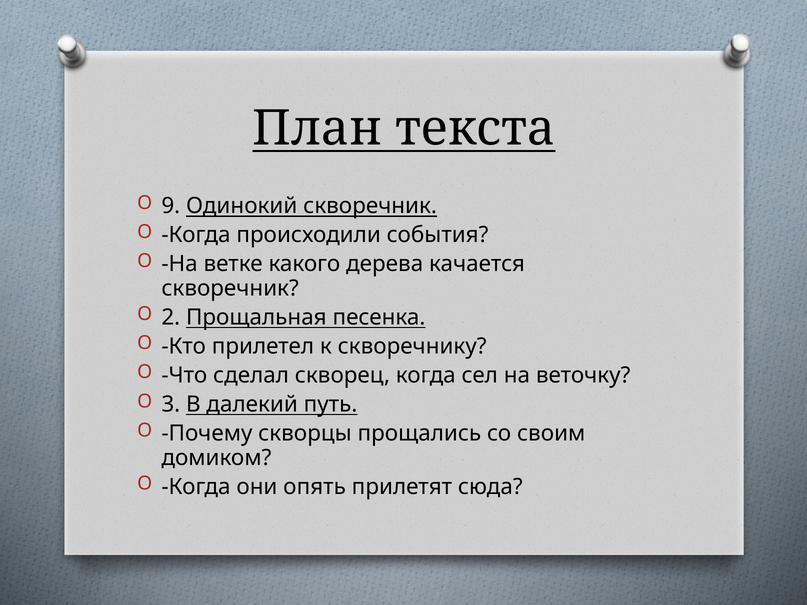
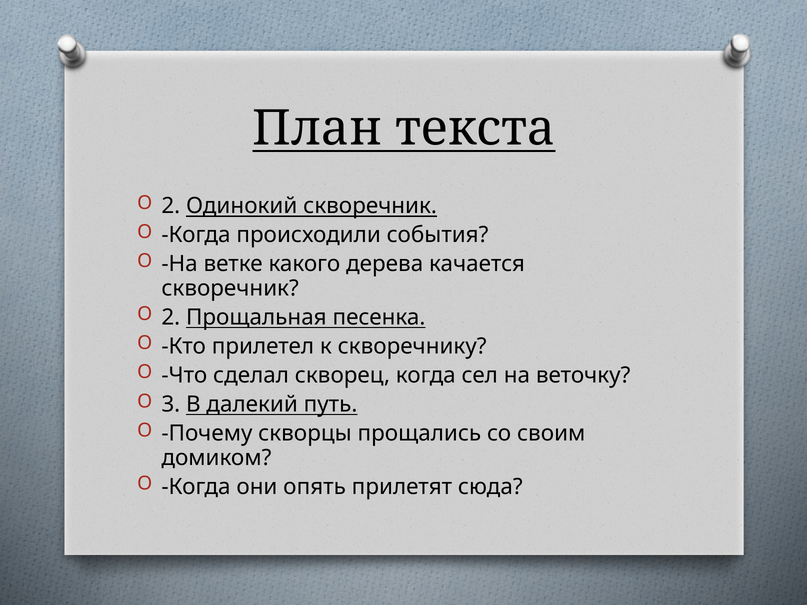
9 at (171, 206): 9 -> 2
